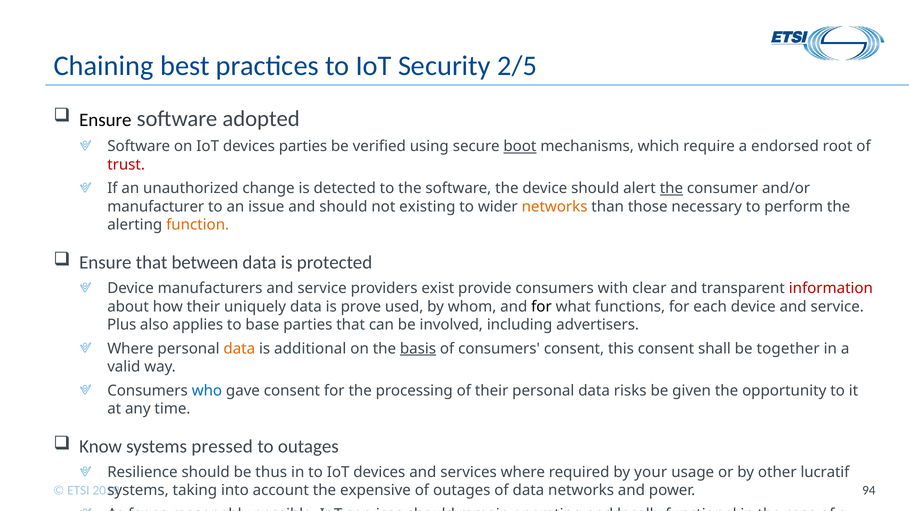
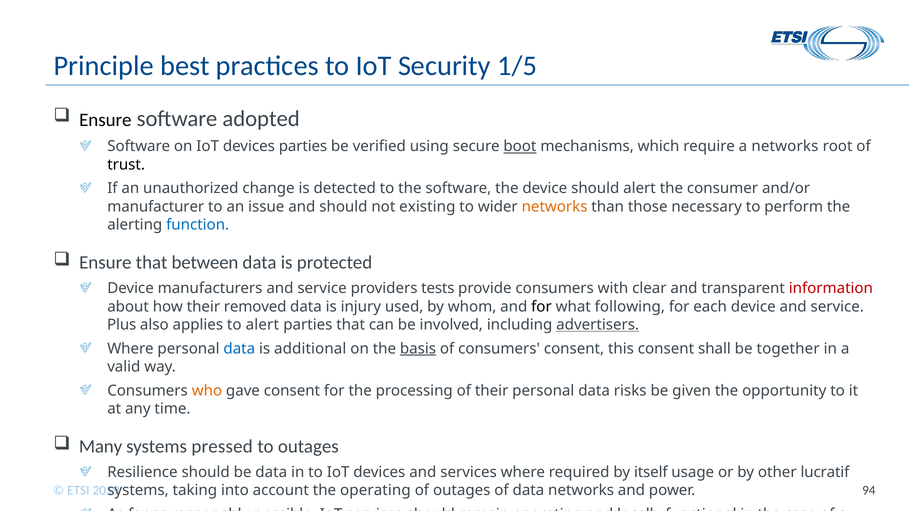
Chaining: Chaining -> Principle
2/5: 2/5 -> 1/5
a endorsed: endorsed -> networks
trust colour: red -> black
the at (671, 189) underline: present -> none
function colour: orange -> blue
exist: exist -> tests
uniquely: uniquely -> removed
prove: prove -> injury
functions: functions -> following
to base: base -> alert
advertisers underline: none -> present
data at (239, 349) colour: orange -> blue
who colour: blue -> orange
Know: Know -> Many
be thus: thus -> data
your: your -> itself
the expensive: expensive -> operating
